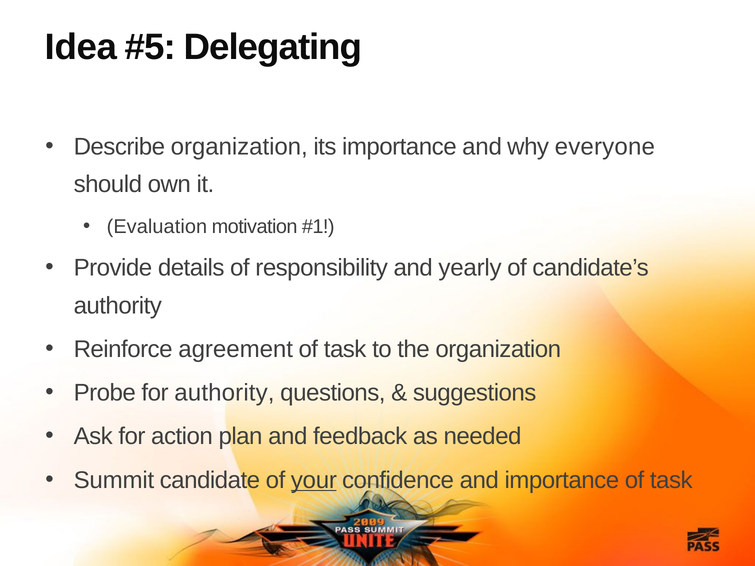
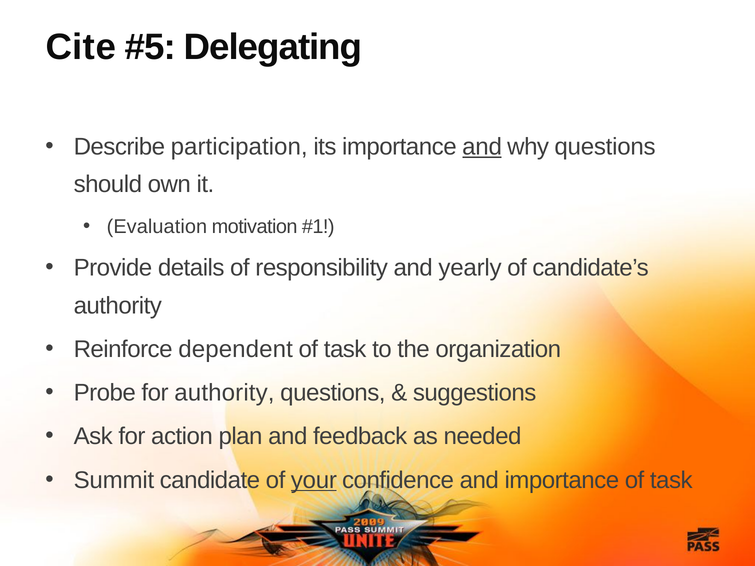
Idea: Idea -> Cite
Describe organization: organization -> participation
and at (482, 147) underline: none -> present
why everyone: everyone -> questions
agreement: agreement -> dependent
